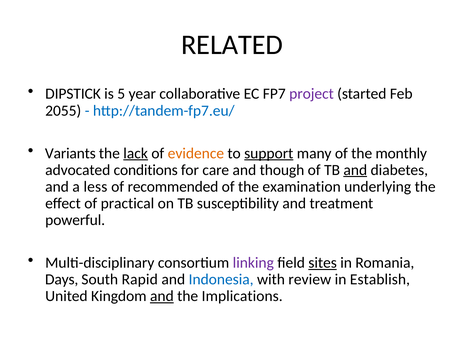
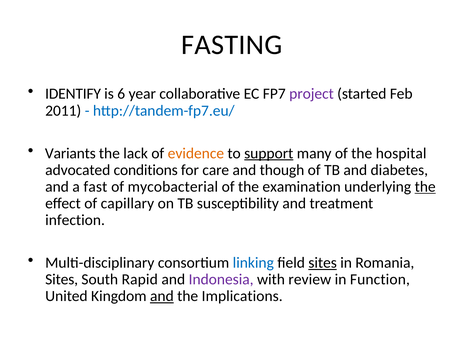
RELATED: RELATED -> FASTING
DIPSTICK: DIPSTICK -> IDENTIFY
5: 5 -> 6
2055: 2055 -> 2011
lack underline: present -> none
monthly: monthly -> hospital
and at (355, 170) underline: present -> none
less: less -> fast
recommended: recommended -> mycobacterial
the at (425, 187) underline: none -> present
practical: practical -> capillary
powerful: powerful -> infection
linking colour: purple -> blue
Days at (62, 279): Days -> Sites
Indonesia colour: blue -> purple
Establish: Establish -> Function
